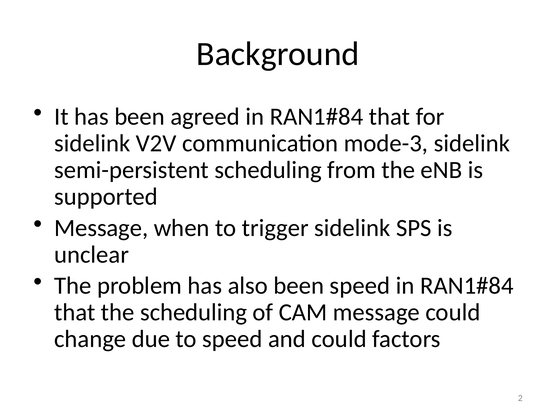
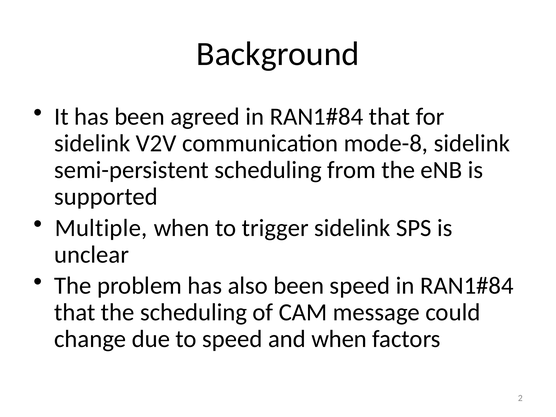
mode-3: mode-3 -> mode-8
Message at (101, 228): Message -> Multiple
and could: could -> when
